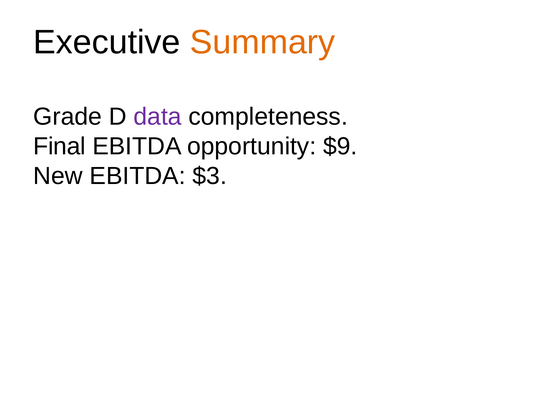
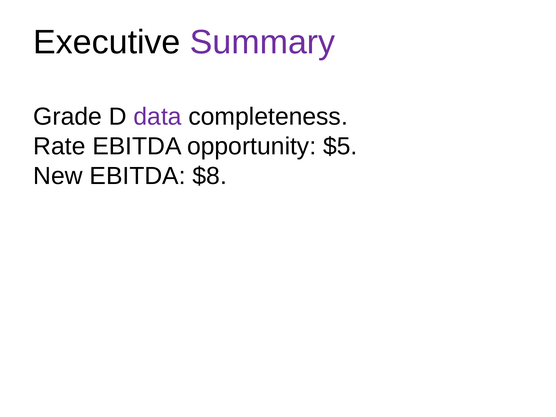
Summary colour: orange -> purple
Final: Final -> Rate
$9: $9 -> $5
$3: $3 -> $8
